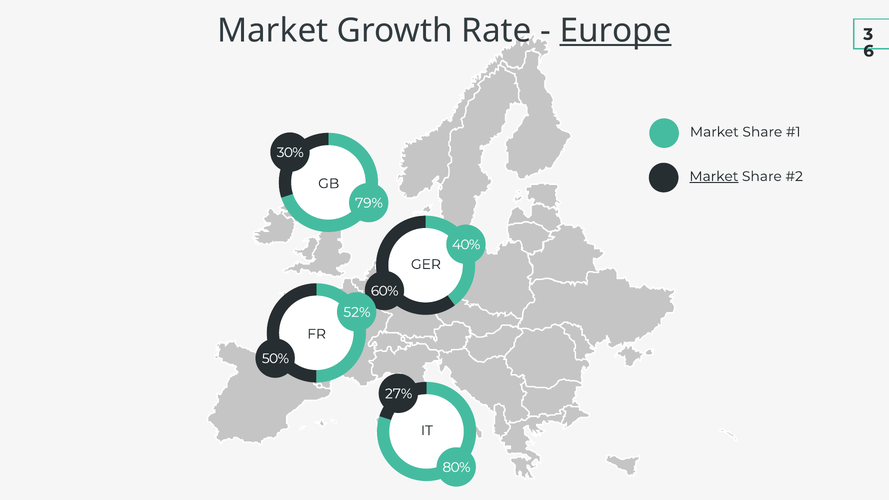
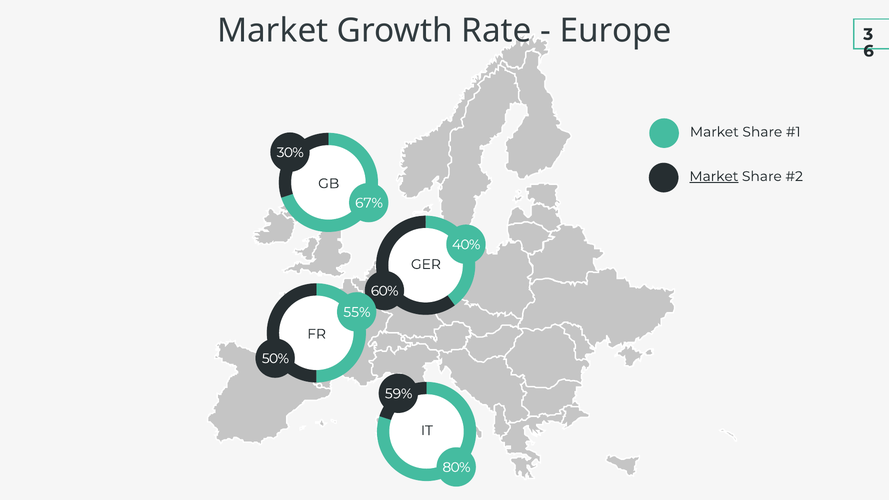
Europe underline: present -> none
79%: 79% -> 67%
52%: 52% -> 55%
27%: 27% -> 59%
